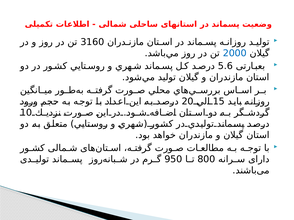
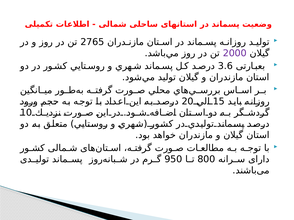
3160: 3160 -> 2765
2000 colour: blue -> purple
5.6: 5.6 -> 3.6
